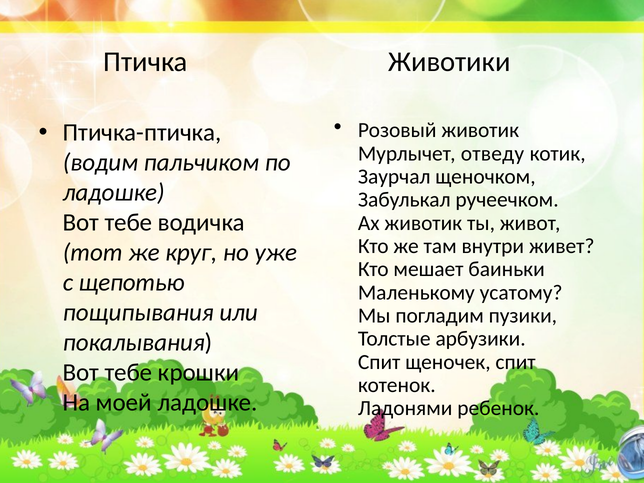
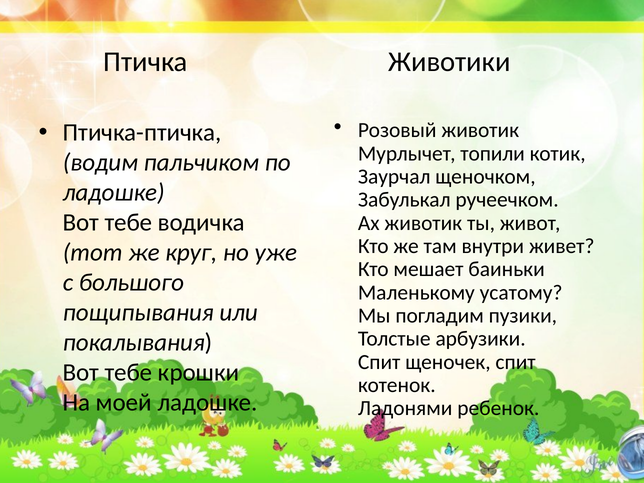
отведу: отведу -> топили
щепотью: щепотью -> большого
